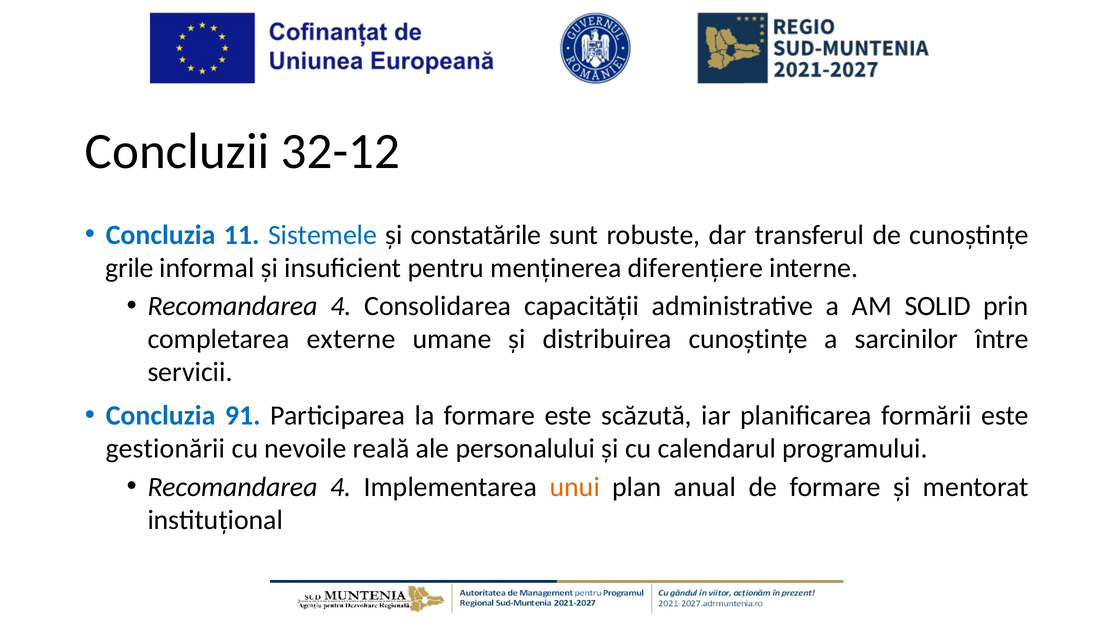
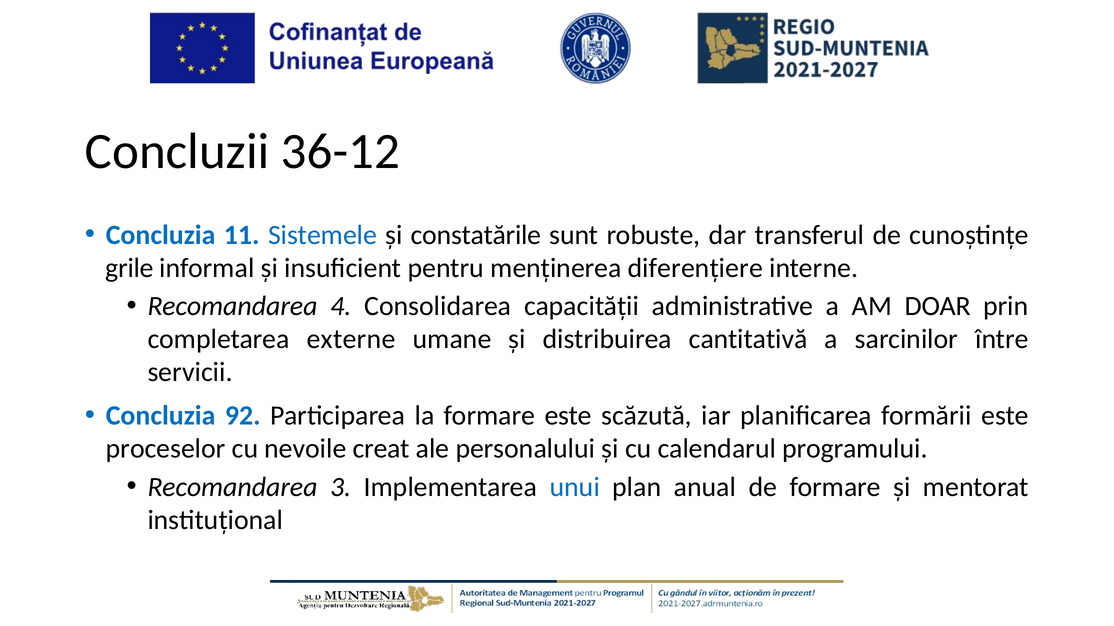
32-12: 32-12 -> 36-12
SOLID: SOLID -> DOAR
distribuirea cunoștințe: cunoștințe -> cantitativă
91: 91 -> 92
gestionării: gestionării -> proceselor
reală: reală -> creat
4 at (341, 487): 4 -> 3
unui colour: orange -> blue
